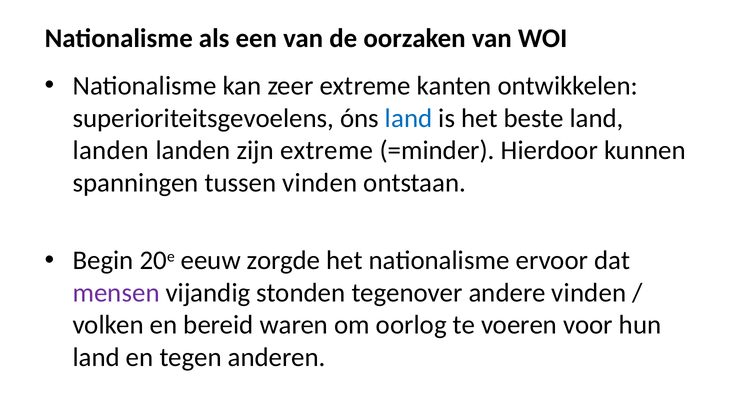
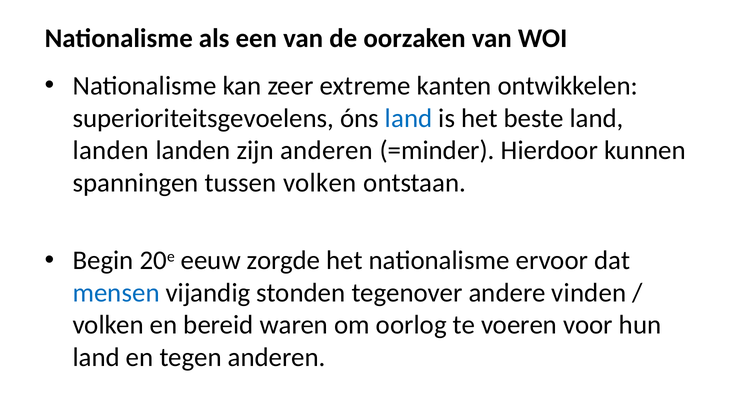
zijn extreme: extreme -> anderen
tussen vinden: vinden -> volken
mensen colour: purple -> blue
